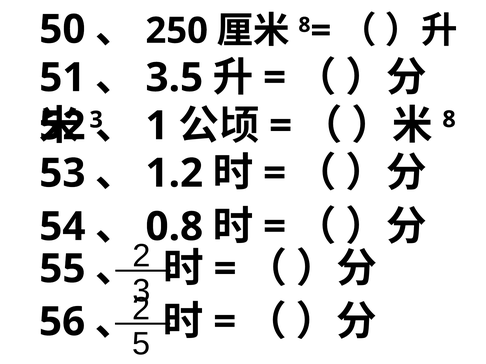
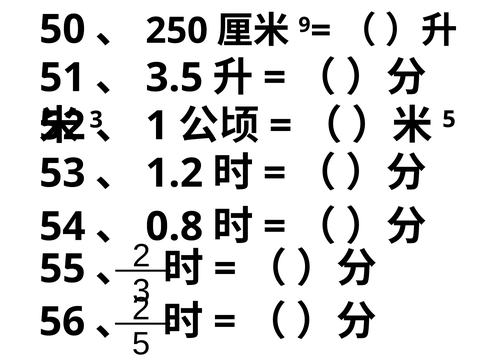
8 at (304, 25): 8 -> 9
8 at (449, 120): 8 -> 5
